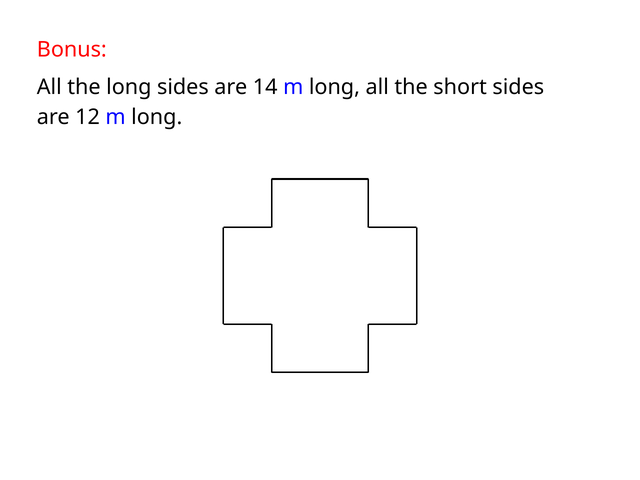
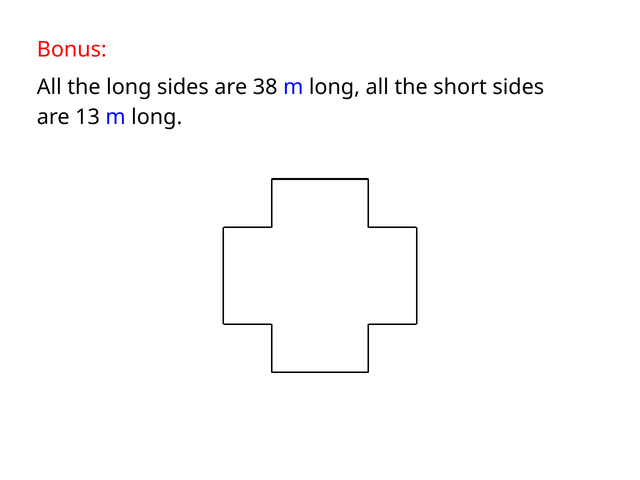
14: 14 -> 38
12: 12 -> 13
